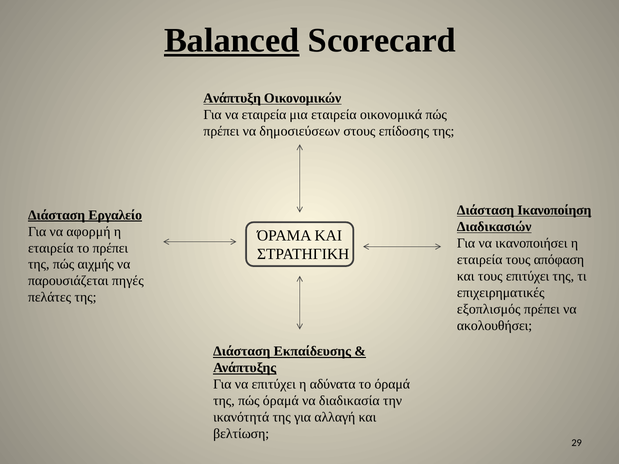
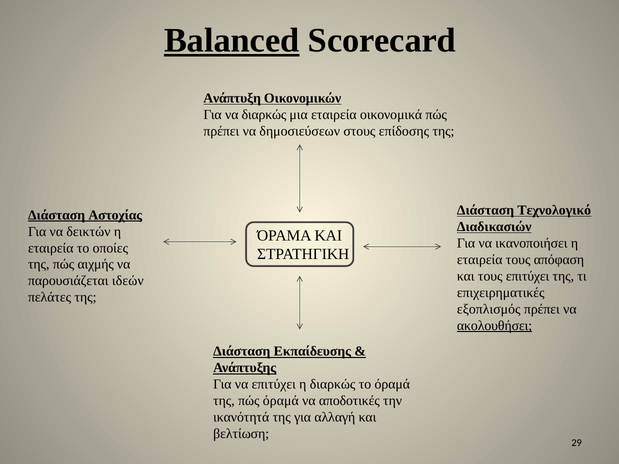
να εταιρεία: εταιρεία -> διαρκώς
Ικανοποίηση: Ικανοποίηση -> Τεχνολογικό
Εργαλείο: Εργαλείο -> Αστοχίας
αφορμή: αφορμή -> δεικτών
το πρέπει: πρέπει -> οποίες
πηγές: πηγές -> ιδεών
ακολουθήσει underline: none -> present
η αδύνατα: αδύνατα -> διαρκώς
διαδικασία: διαδικασία -> αποδοτικές
